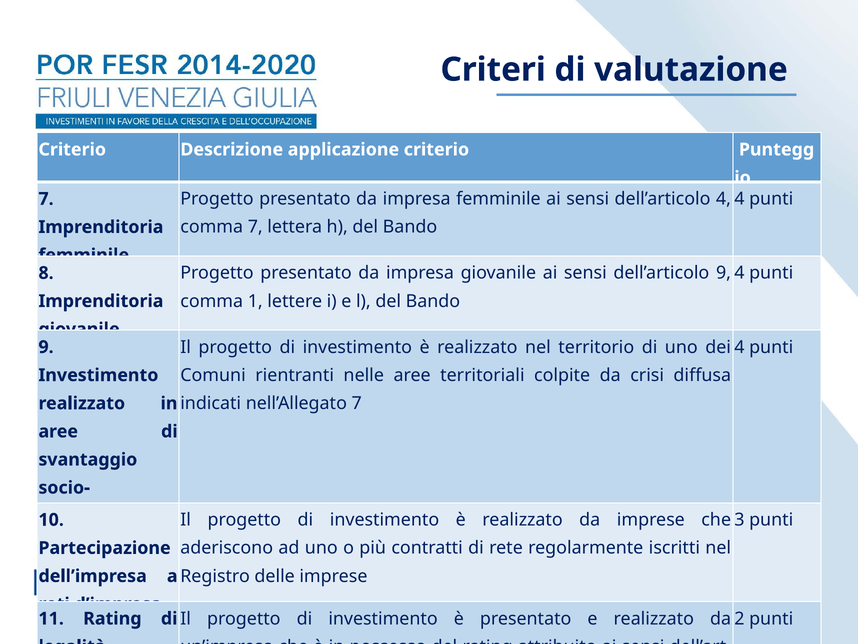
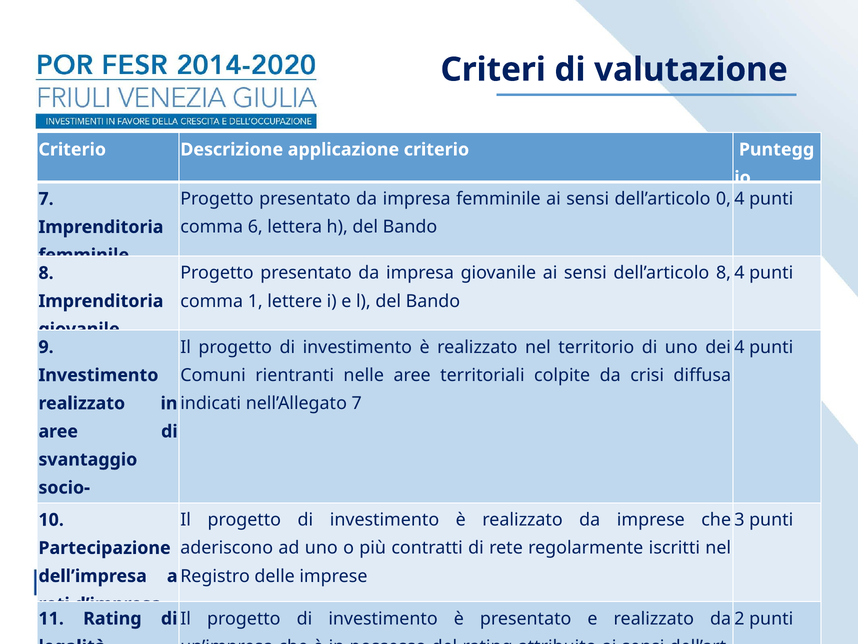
dell’articolo 4: 4 -> 0
comma 7: 7 -> 6
dell’articolo 9: 9 -> 8
